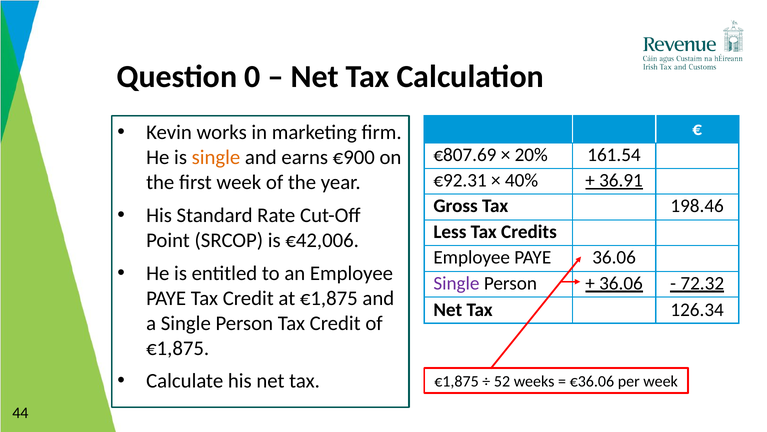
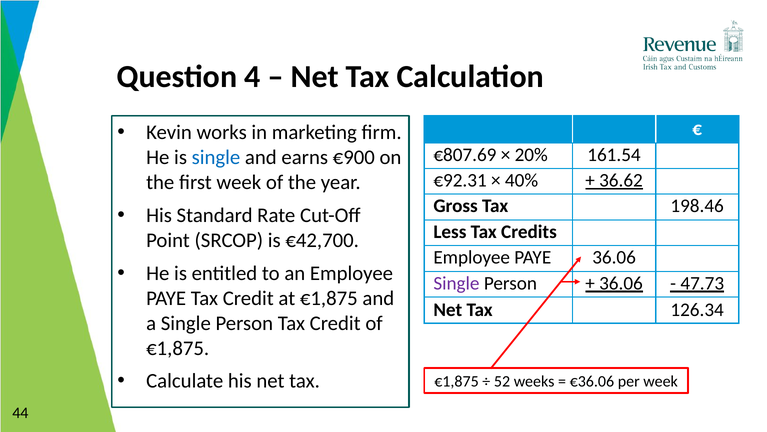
0: 0 -> 4
single at (216, 157) colour: orange -> blue
36.91: 36.91 -> 36.62
€42,006: €42,006 -> €42,700
72.32: 72.32 -> 47.73
